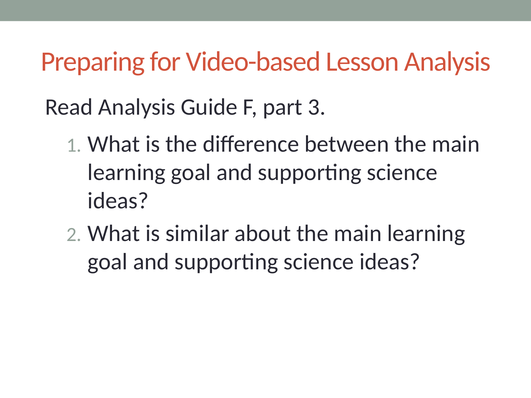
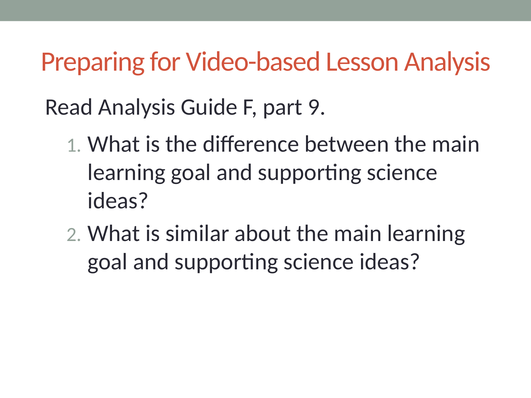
3: 3 -> 9
